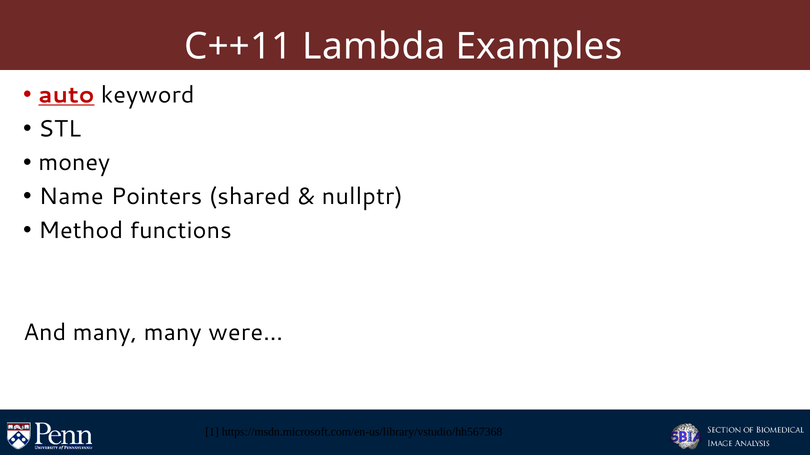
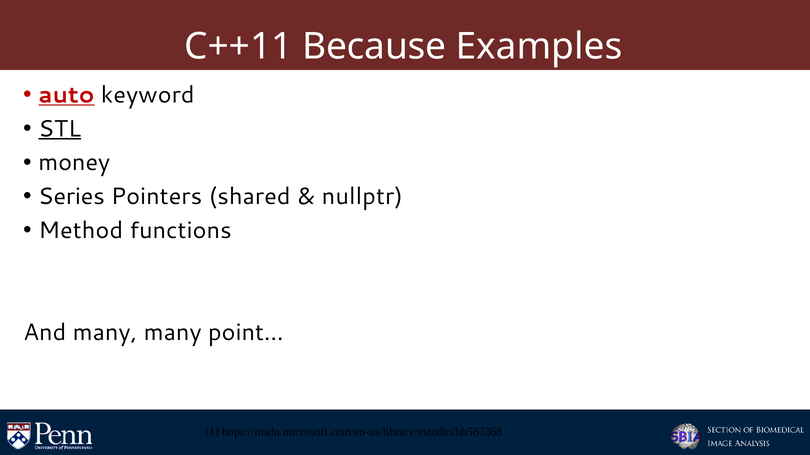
Lambda: Lambda -> Because
STL underline: none -> present
Name: Name -> Series
were…: were… -> point…
